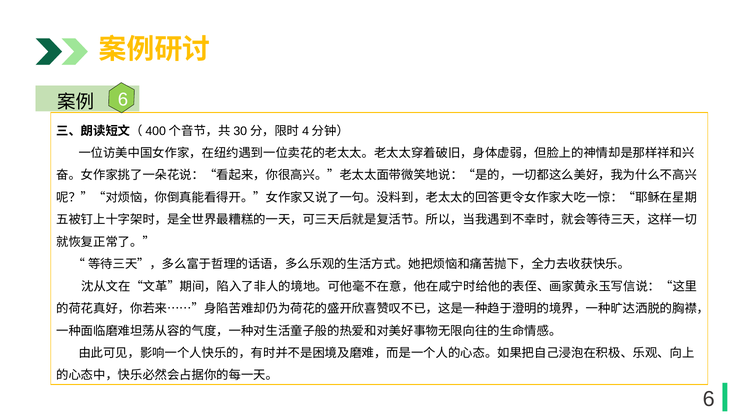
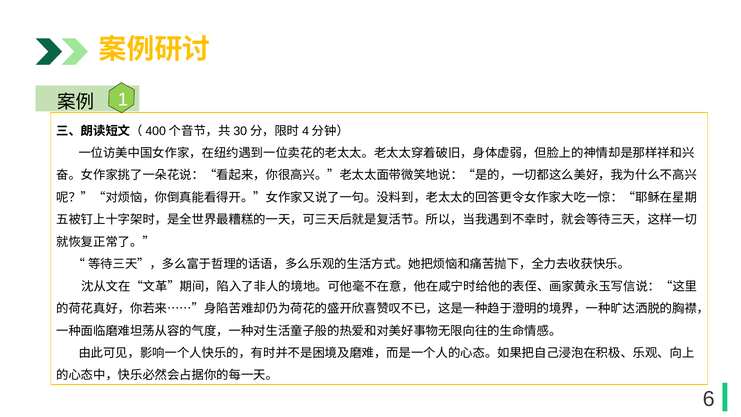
6 at (123, 100): 6 -> 1
